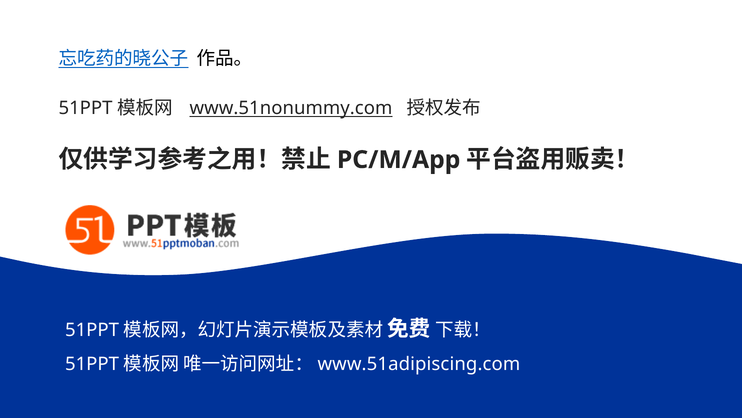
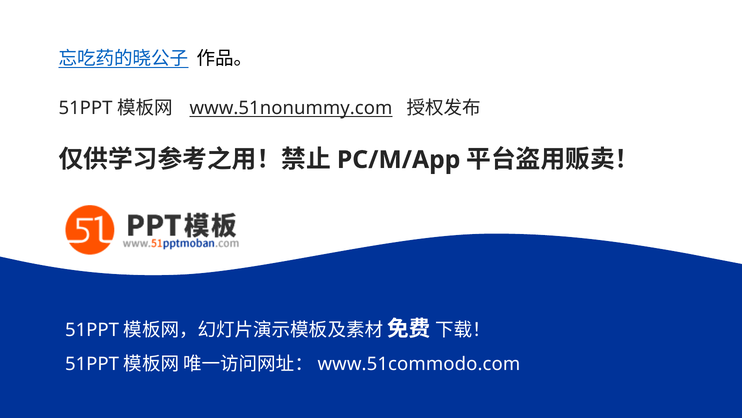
www.51adipiscing.com: www.51adipiscing.com -> www.51commodo.com
